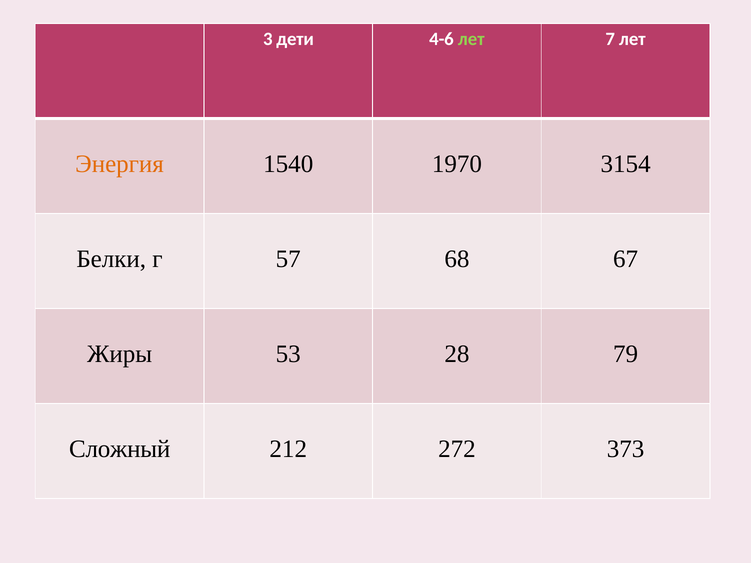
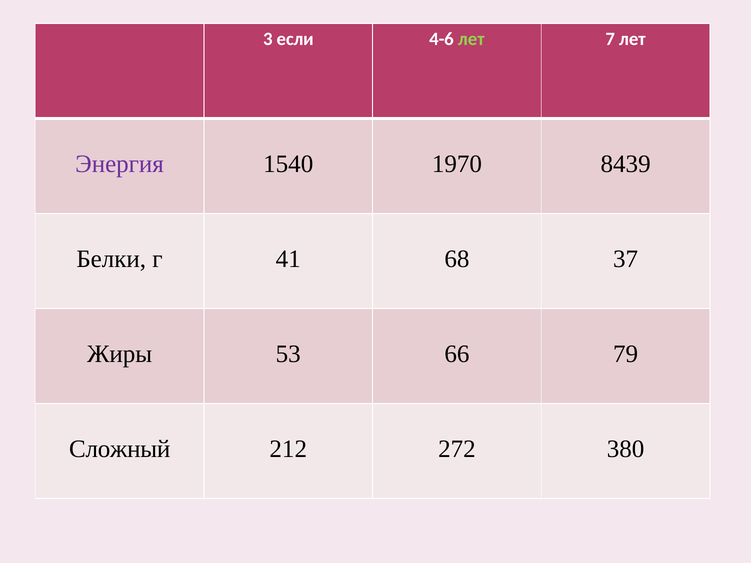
дети: дети -> если
Энергия colour: orange -> purple
3154: 3154 -> 8439
57: 57 -> 41
67: 67 -> 37
28: 28 -> 66
373: 373 -> 380
